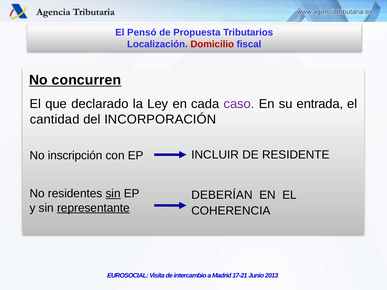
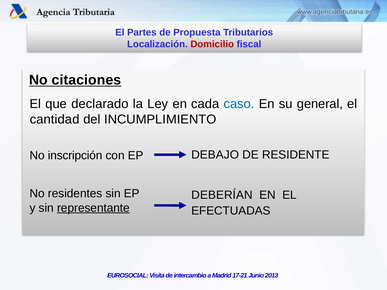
Pensó: Pensó -> Partes
concurren: concurren -> citaciones
caso colour: purple -> blue
entrada: entrada -> general
INCORPORACIÓN: INCORPORACIÓN -> INCUMPLIMIENTO
INCLUIR: INCLUIR -> DEBAJO
sin at (113, 194) underline: present -> none
COHERENCIA: COHERENCIA -> EFECTUADAS
